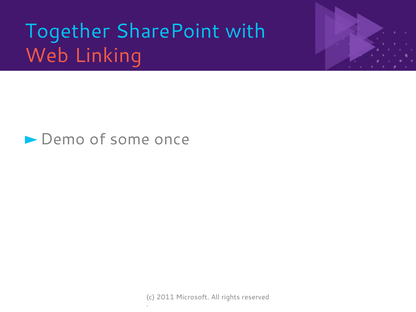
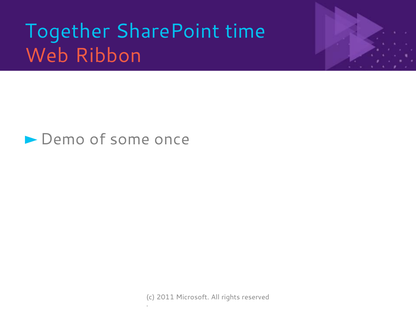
with: with -> time
Linking: Linking -> Ribbon
